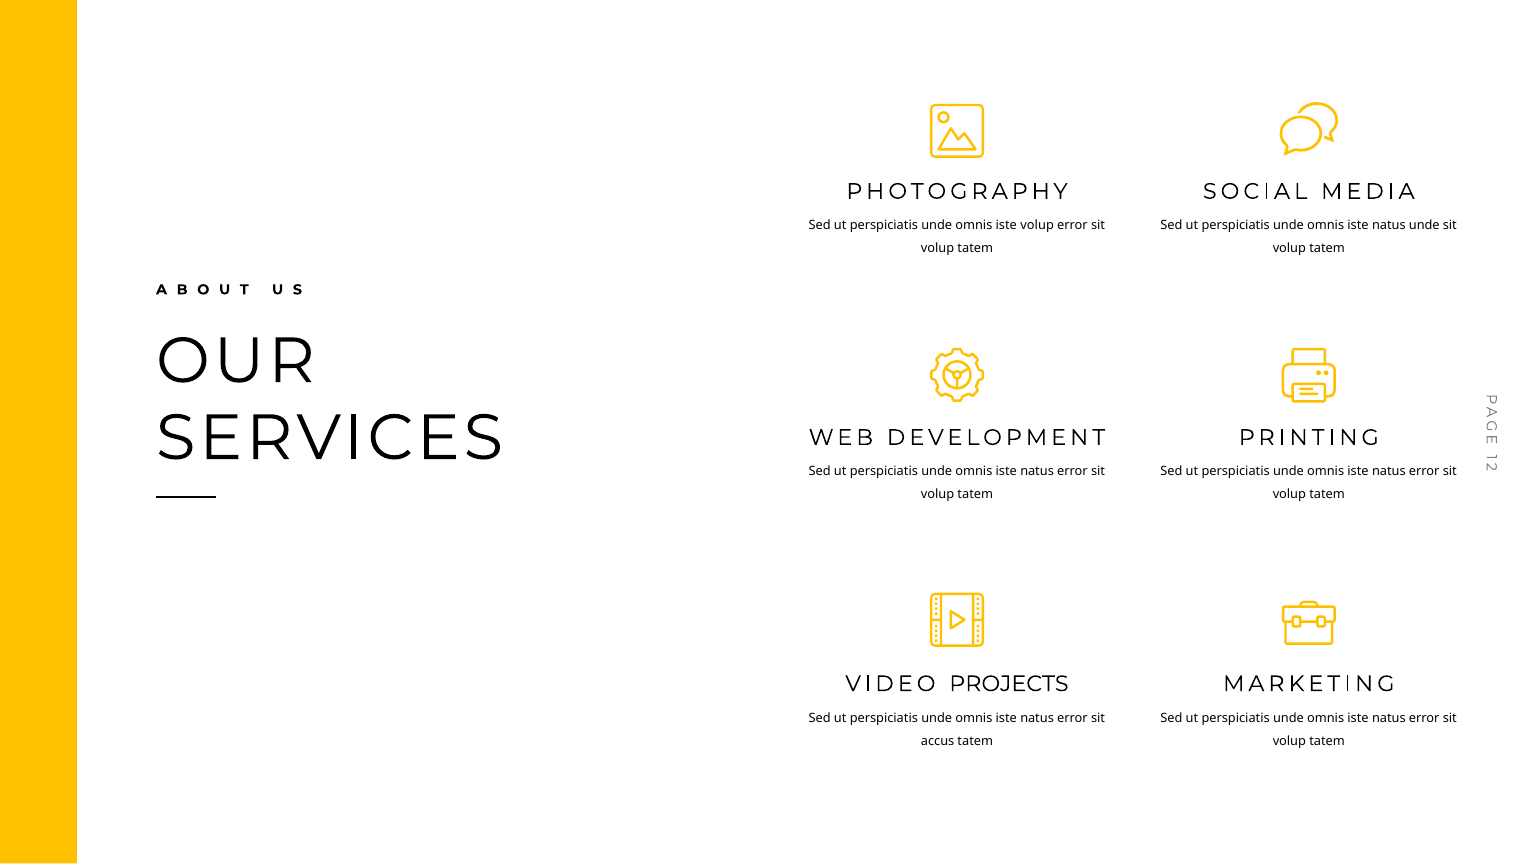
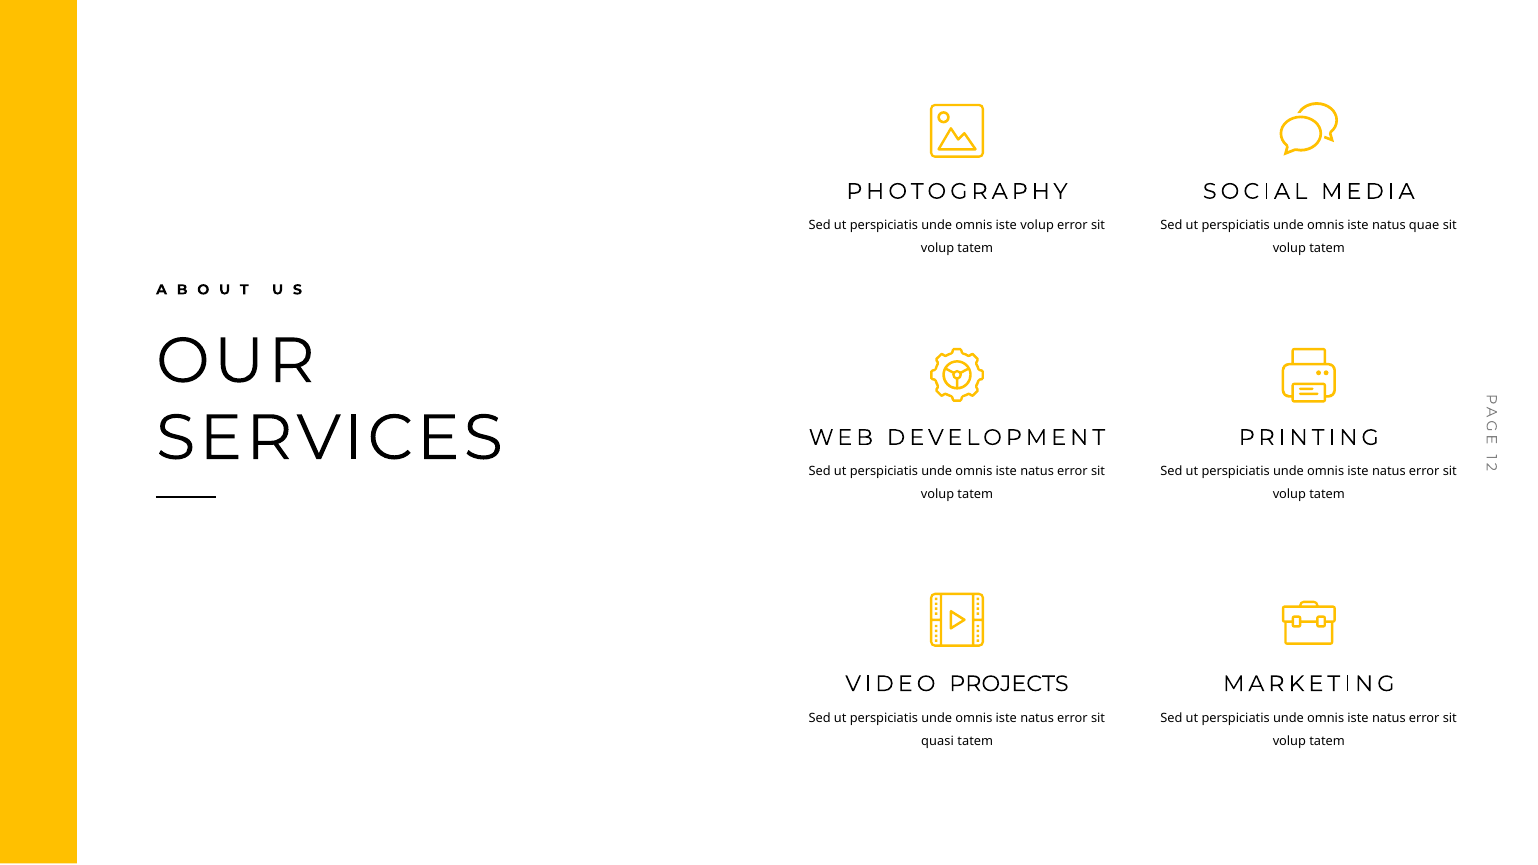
natus unde: unde -> quae
accus: accus -> quasi
